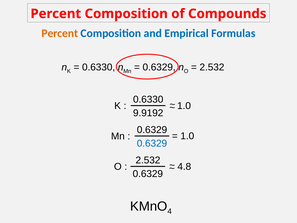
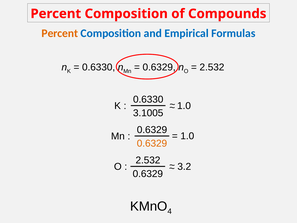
9.9192: 9.9192 -> 3.1005
0.6329 at (152, 143) colour: blue -> orange
4.8: 4.8 -> 3.2
